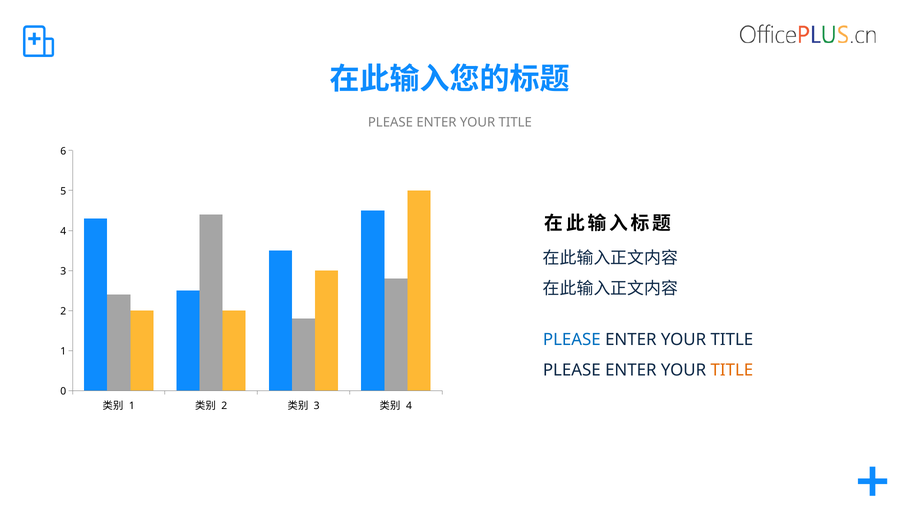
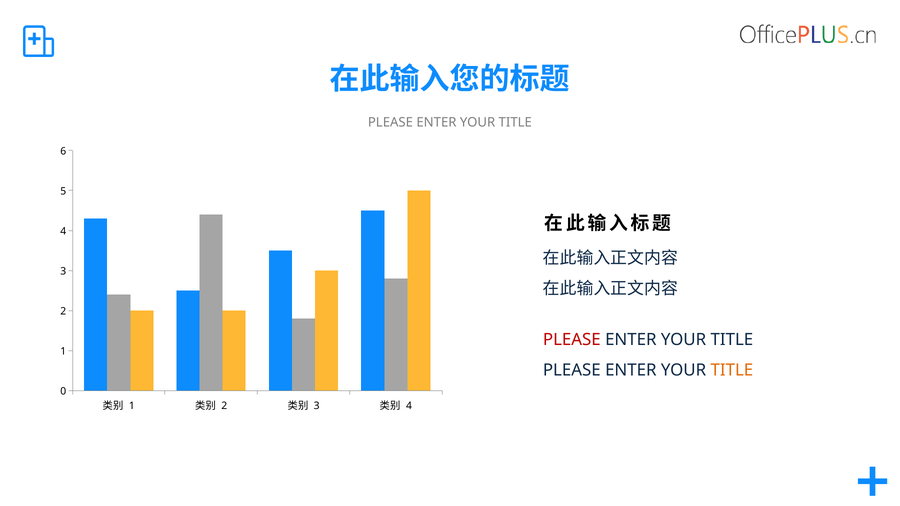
PLEASE at (572, 340) colour: blue -> red
